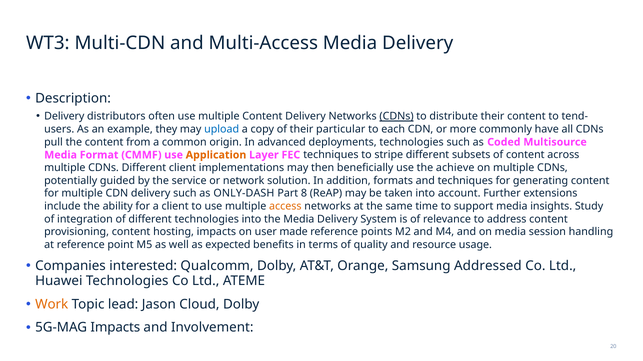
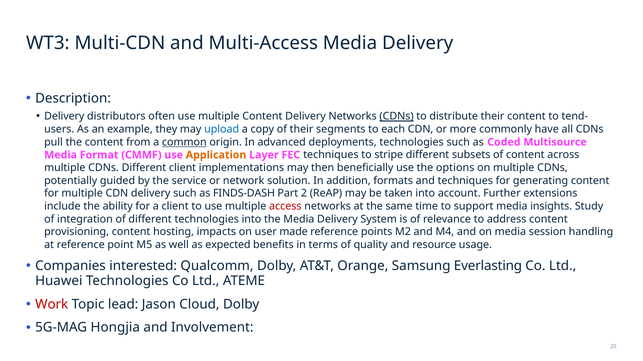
particular: particular -> segments
common underline: none -> present
achieve: achieve -> options
ONLY-DASH: ONLY-DASH -> FINDS-DASH
8: 8 -> 2
access colour: orange -> red
Addressed: Addressed -> Everlasting
Work colour: orange -> red
5G-MAG Impacts: Impacts -> Hongjia
